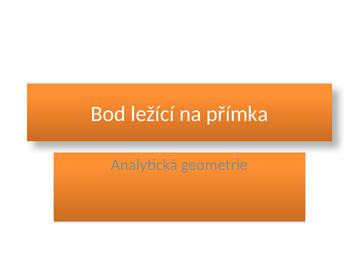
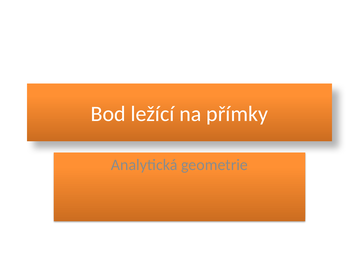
přímka: přímka -> přímky
